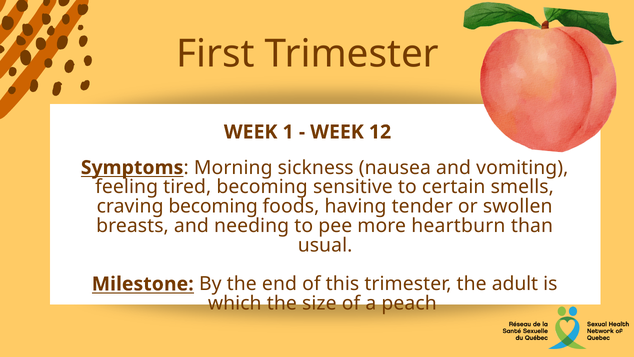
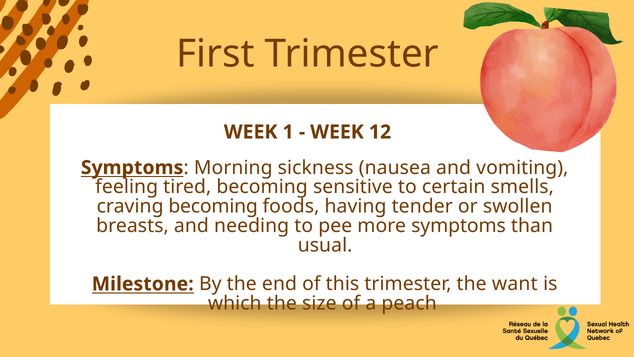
more heartburn: heartburn -> symptoms
adult: adult -> want
